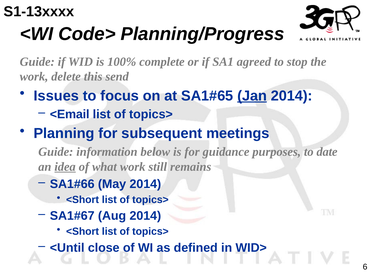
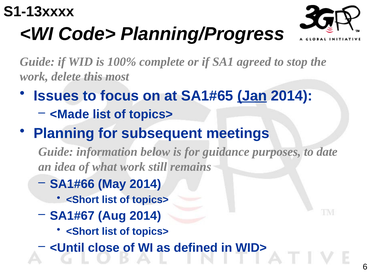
send: send -> most
<Email: <Email -> <Made
idea underline: present -> none
